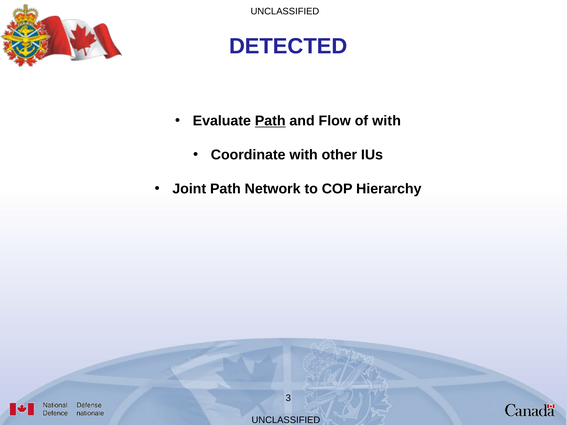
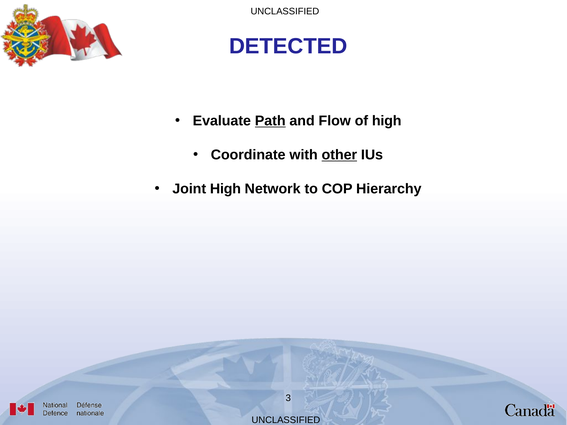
of with: with -> high
other underline: none -> present
Joint Path: Path -> High
